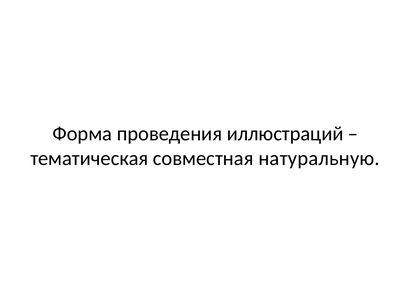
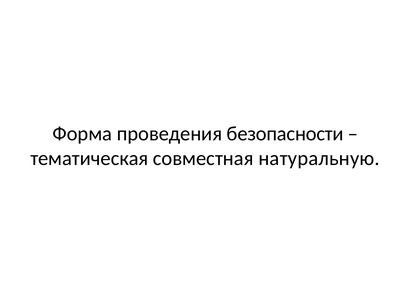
иллюстраций: иллюстраций -> безопасности
